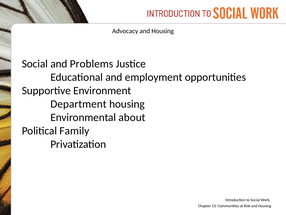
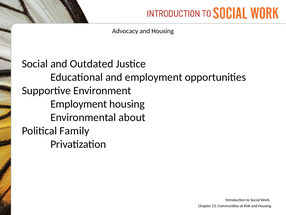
Problems: Problems -> Outdated
Department at (79, 104): Department -> Employment
